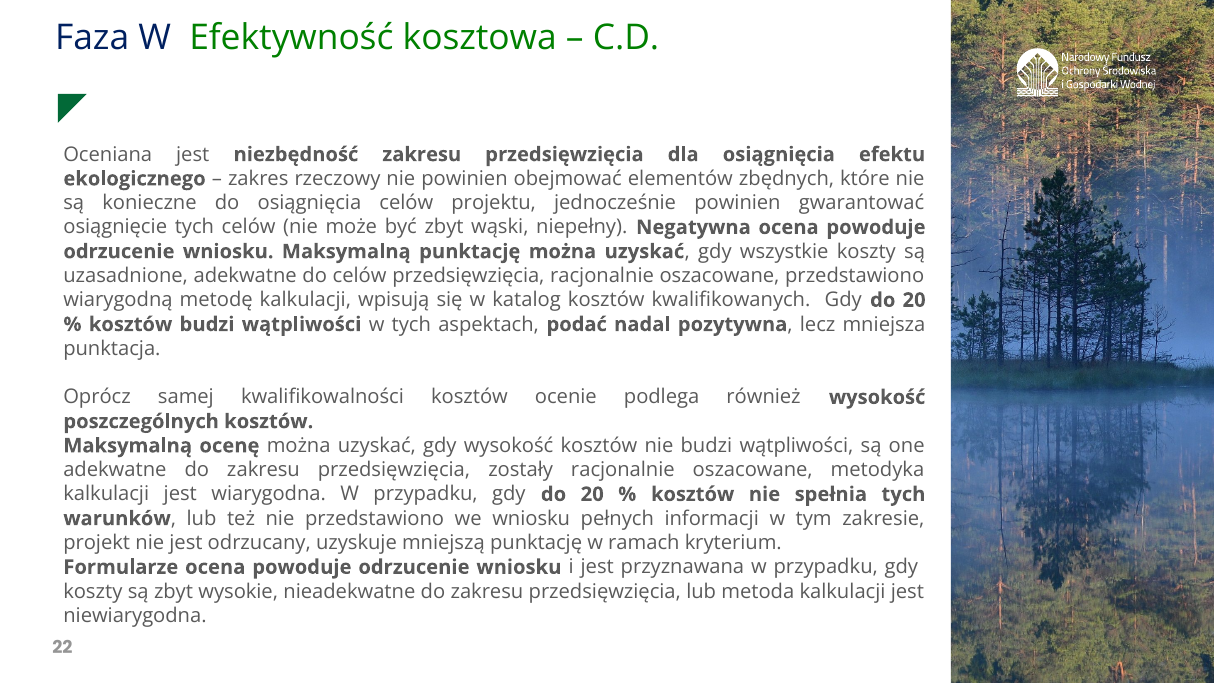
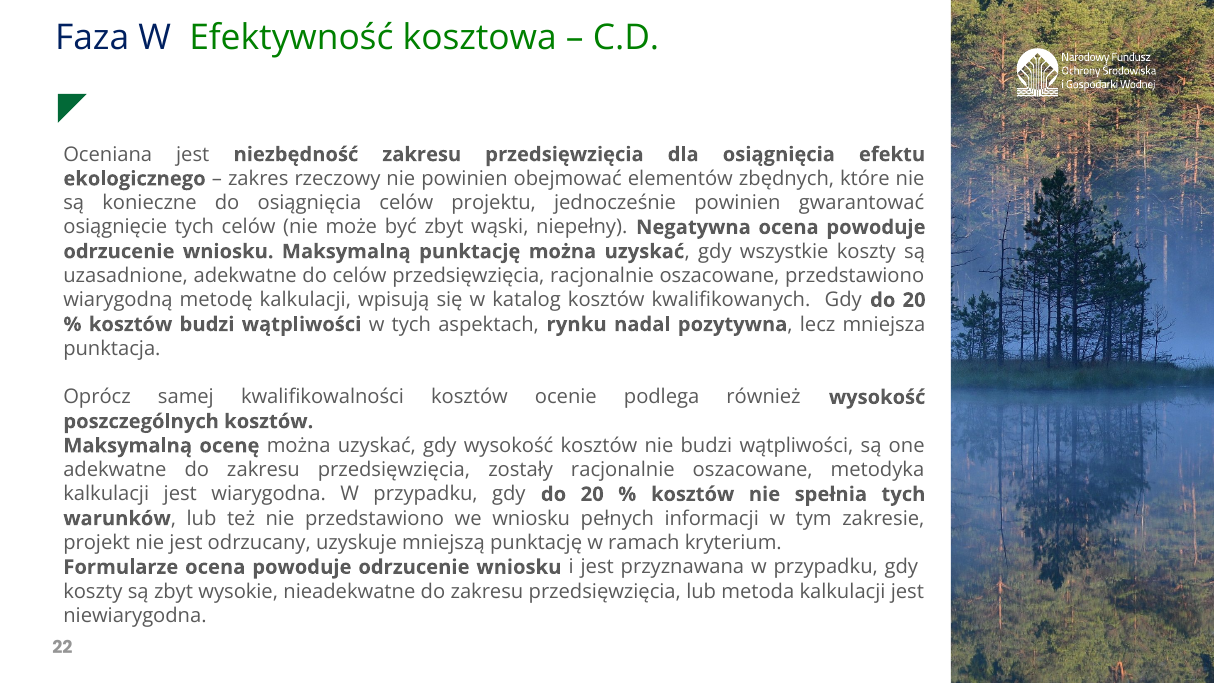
podać: podać -> rynku
